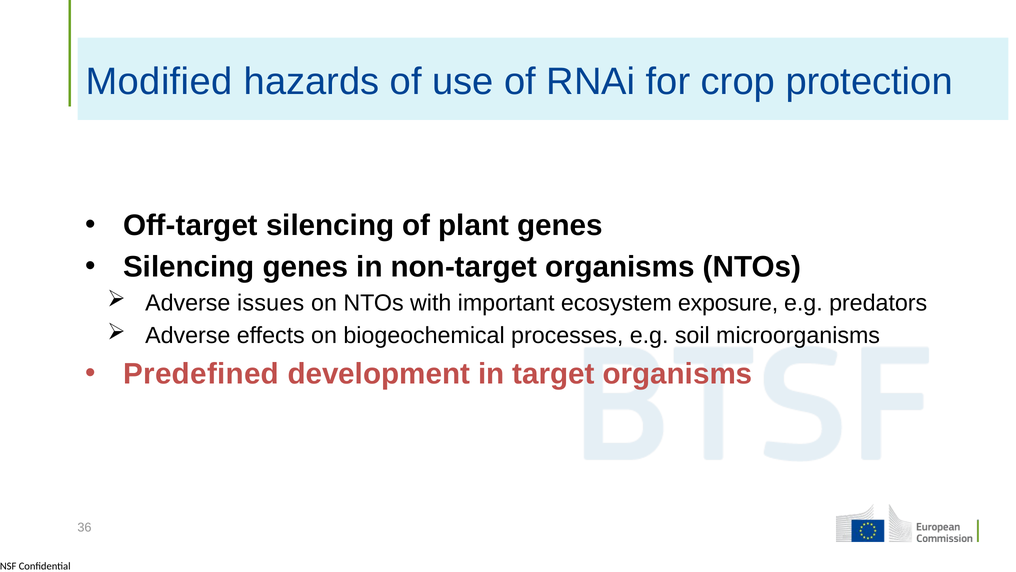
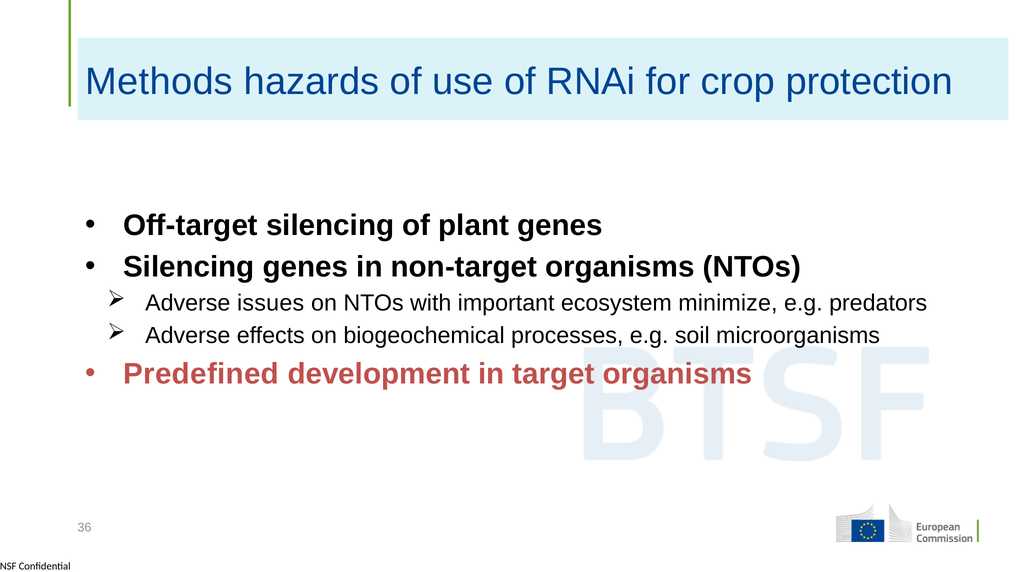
Modified: Modified -> Methods
exposure: exposure -> minimize
